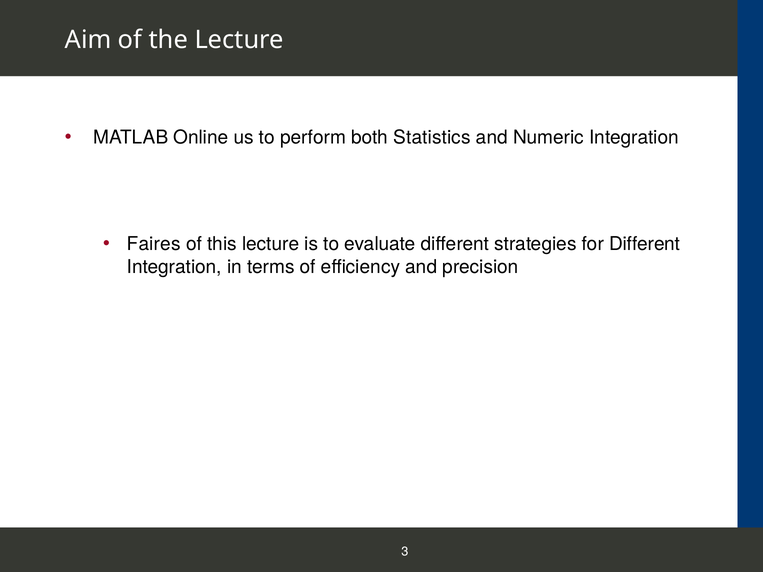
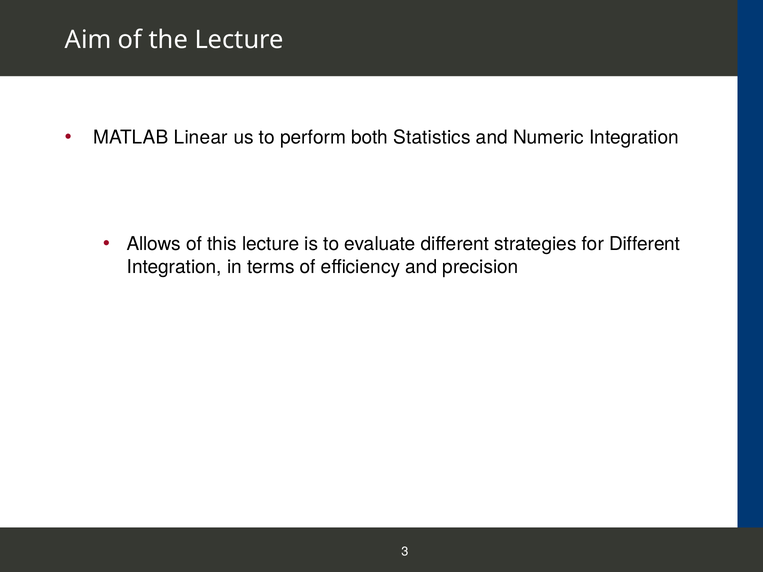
Online: Online -> Linear
Faires: Faires -> Allows
